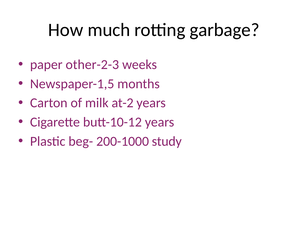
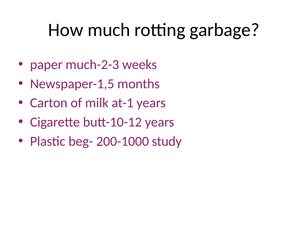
other-2-3: other-2-3 -> much-2-3
at-2: at-2 -> at-1
